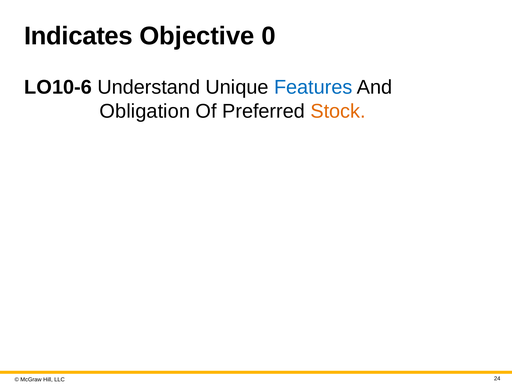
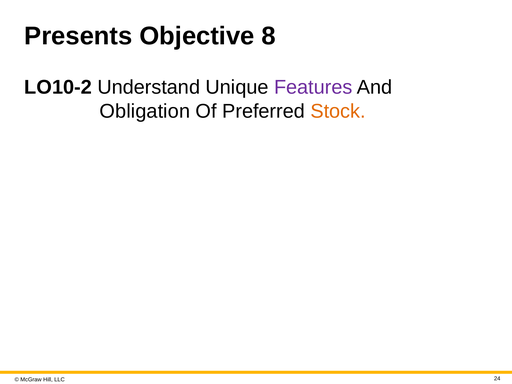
Indicates: Indicates -> Presents
0: 0 -> 8
O10-6: O10-6 -> O10-2
Features colour: blue -> purple
